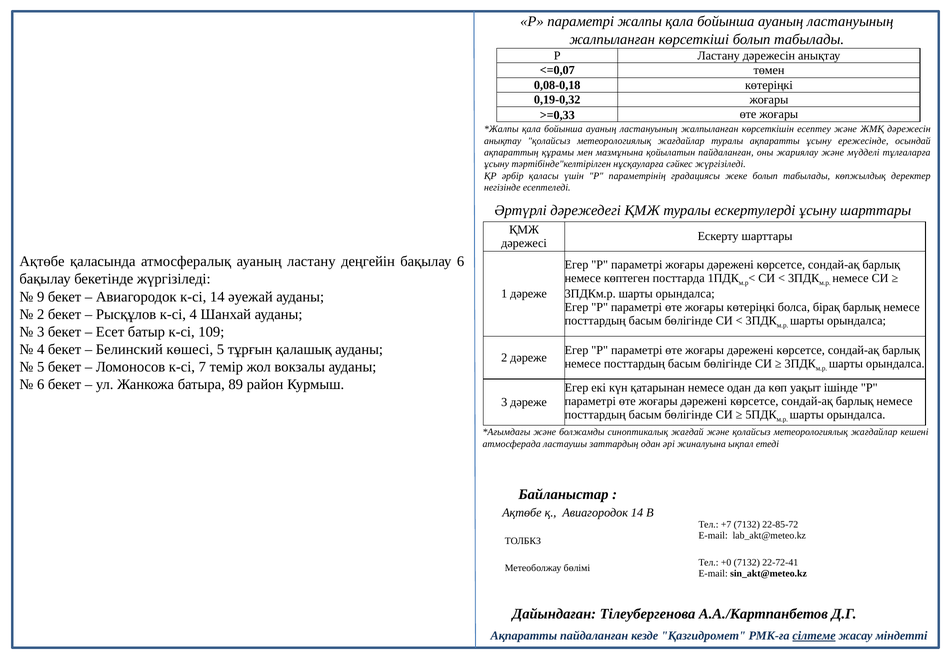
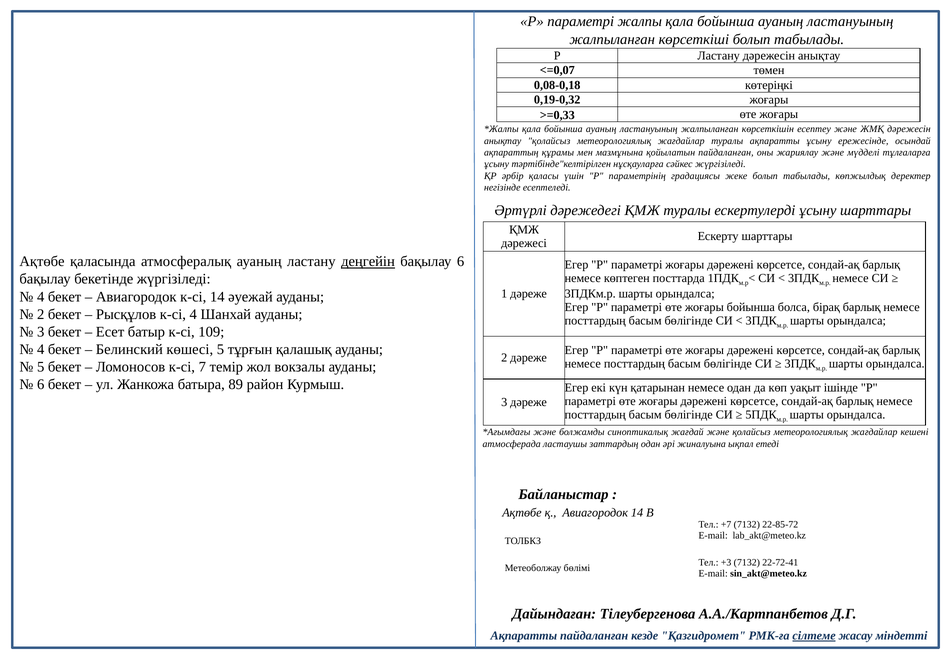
деңгейін underline: none -> present
9 at (41, 296): 9 -> 4
жоғары көтеріңкі: көтеріңкі -> бойынша
+0: +0 -> +3
